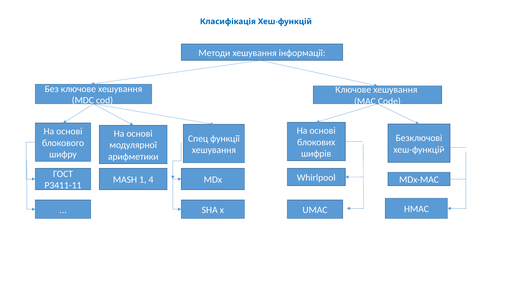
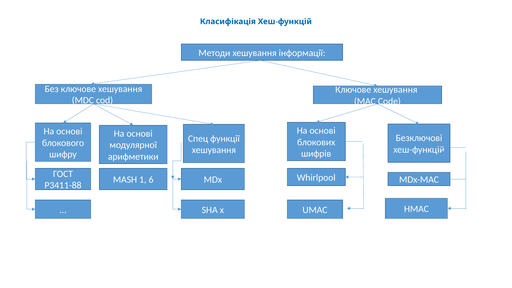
4: 4 -> 6
Р3411-11: Р3411-11 -> Р3411-88
